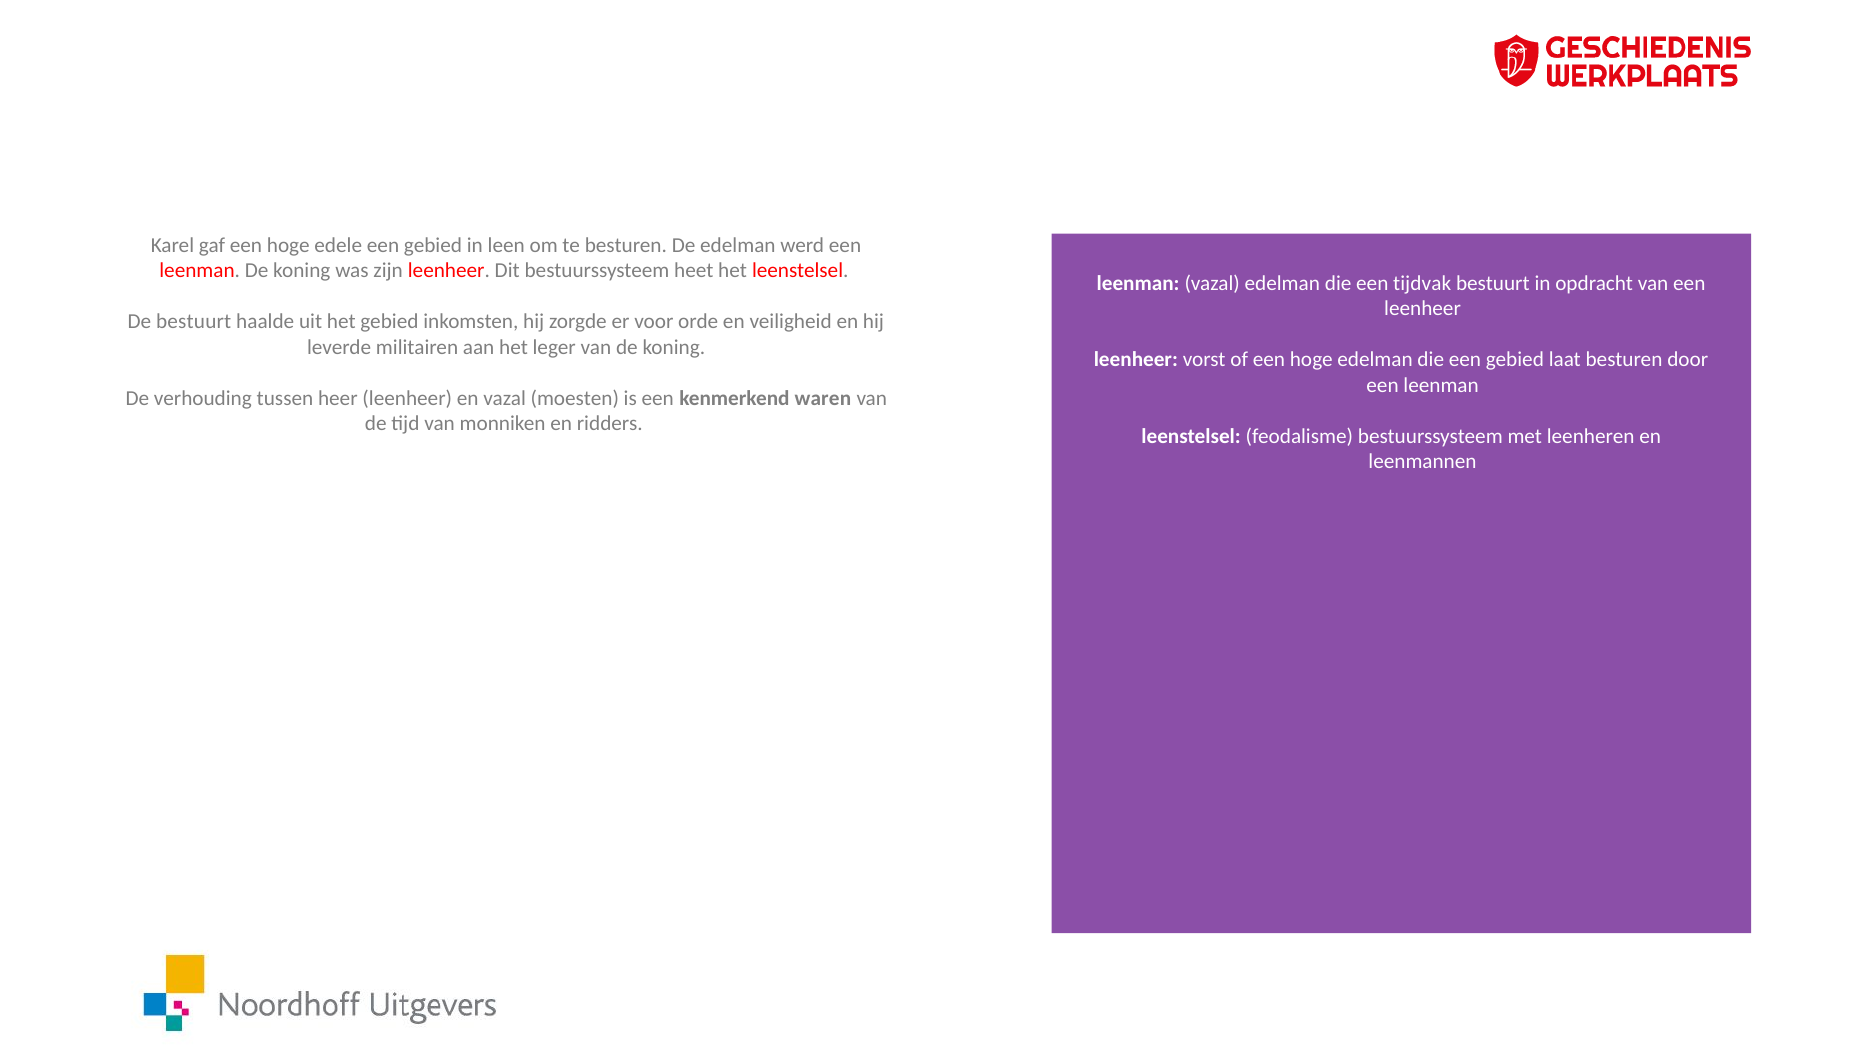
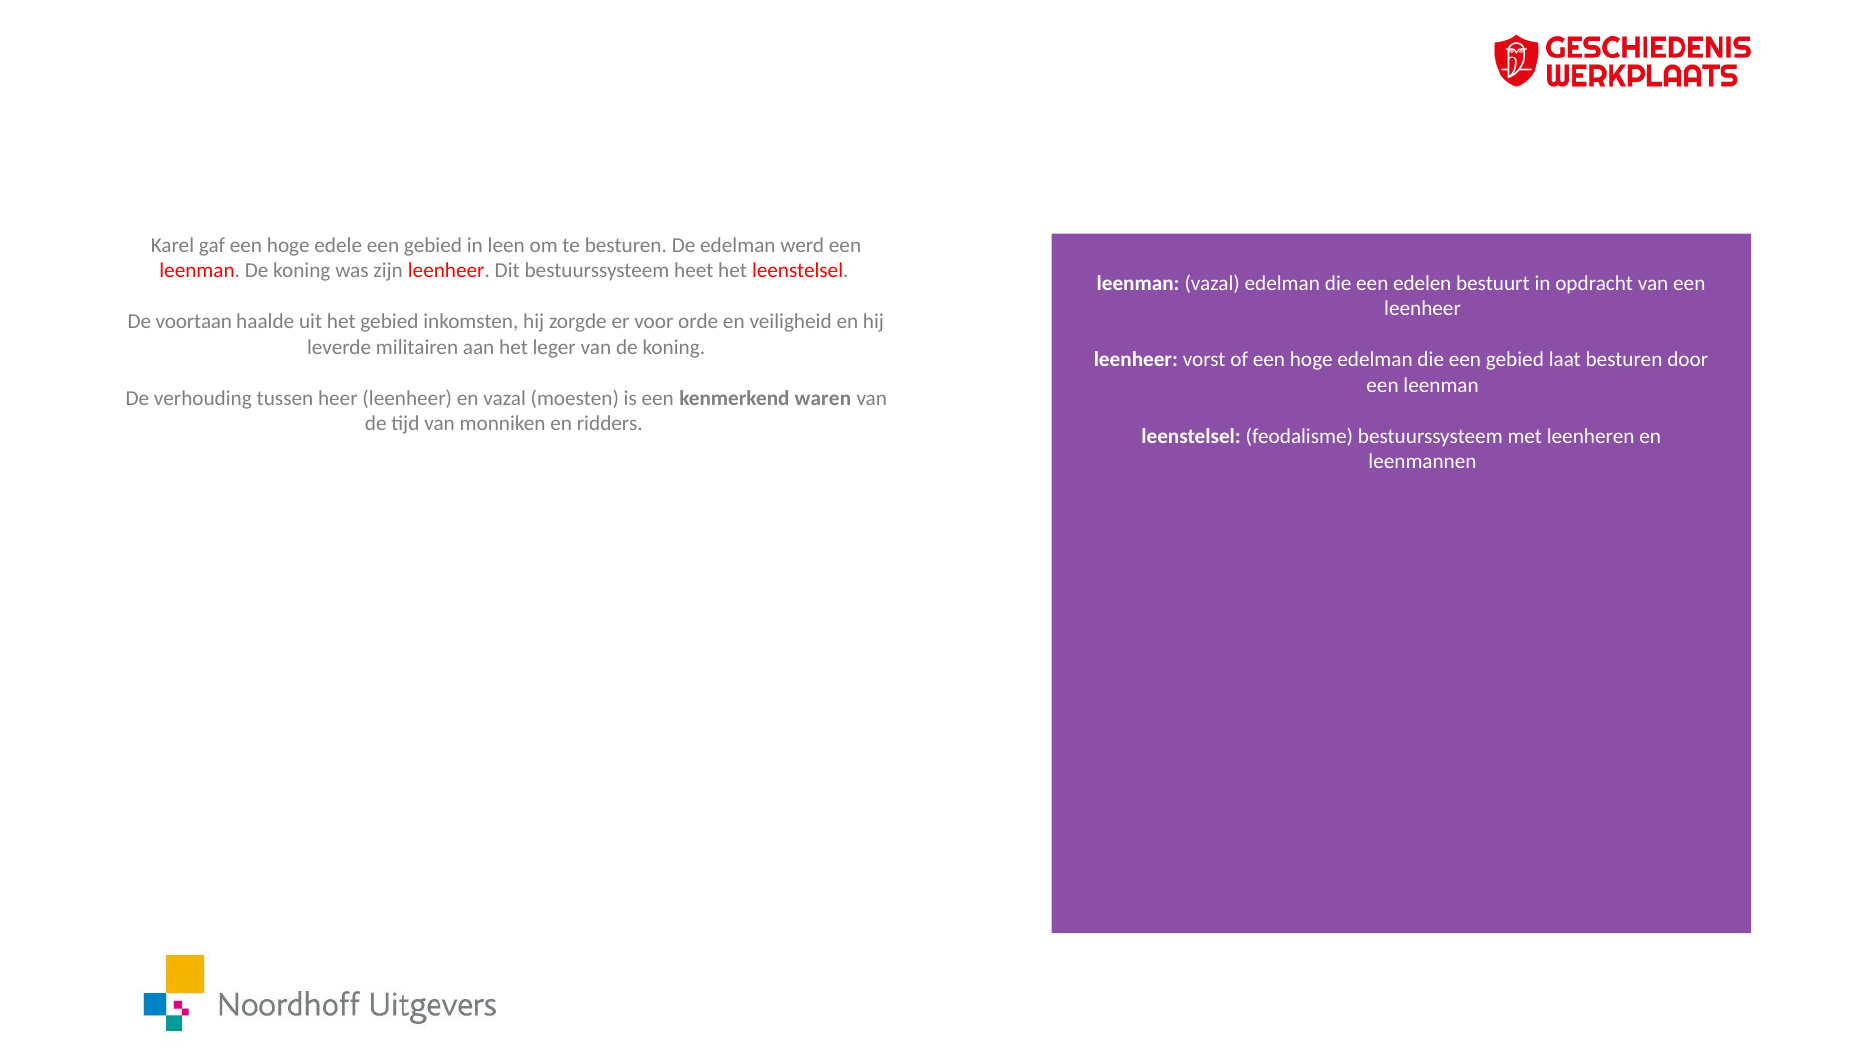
tijdvak: tijdvak -> edelen
De bestuurt: bestuurt -> voortaan
